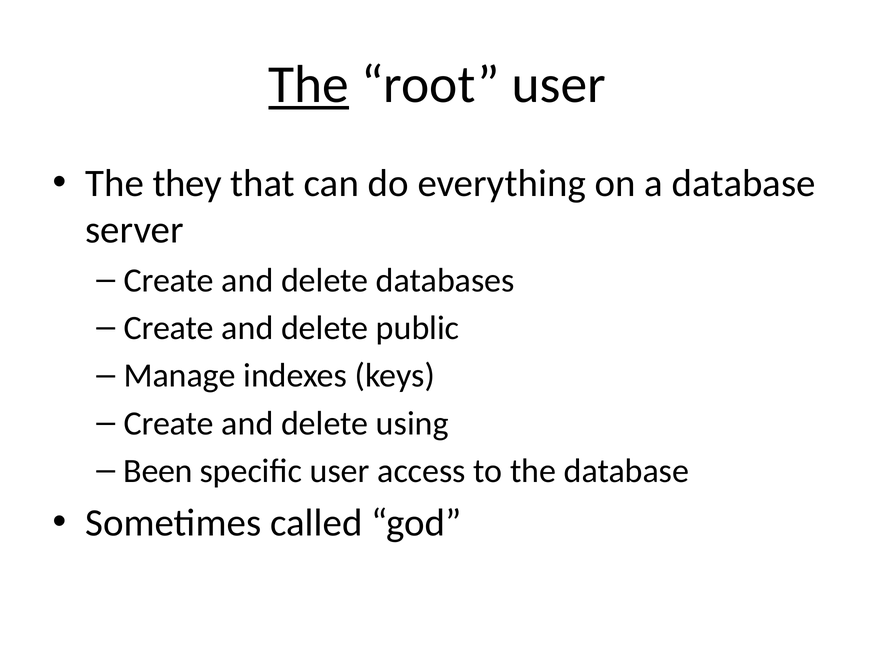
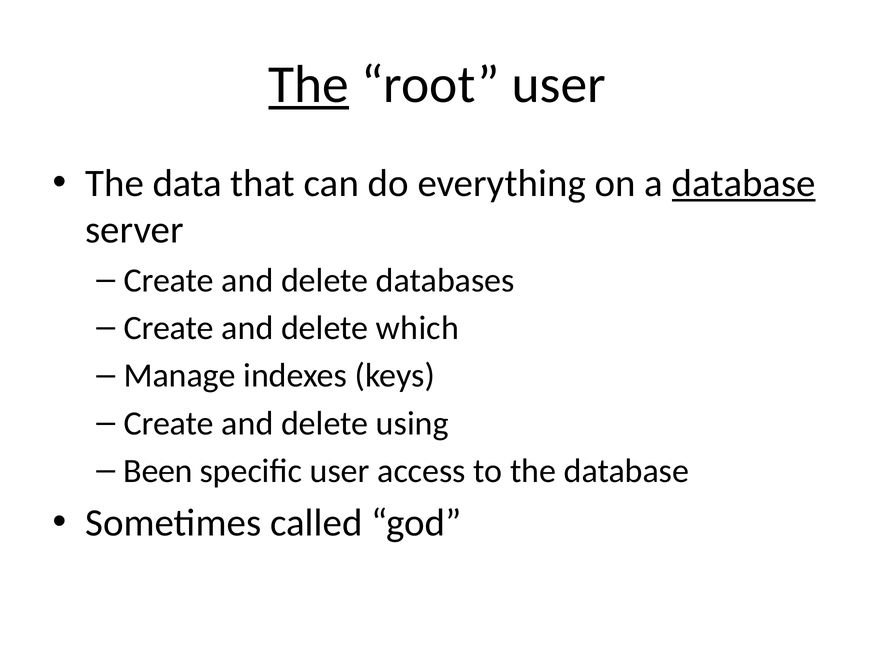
they: they -> data
database at (744, 184) underline: none -> present
public: public -> which
